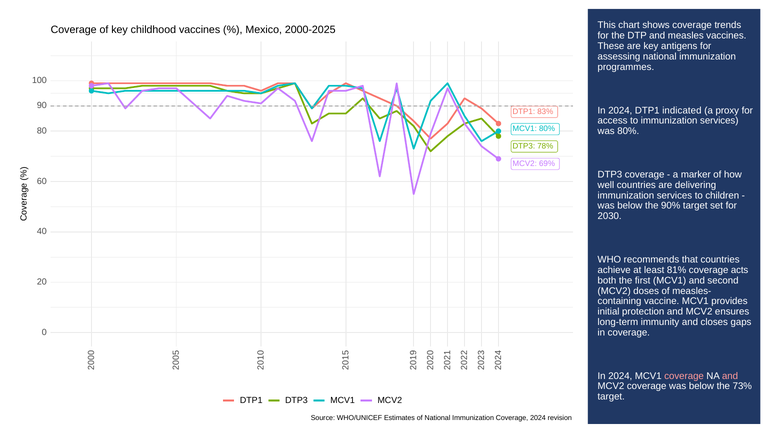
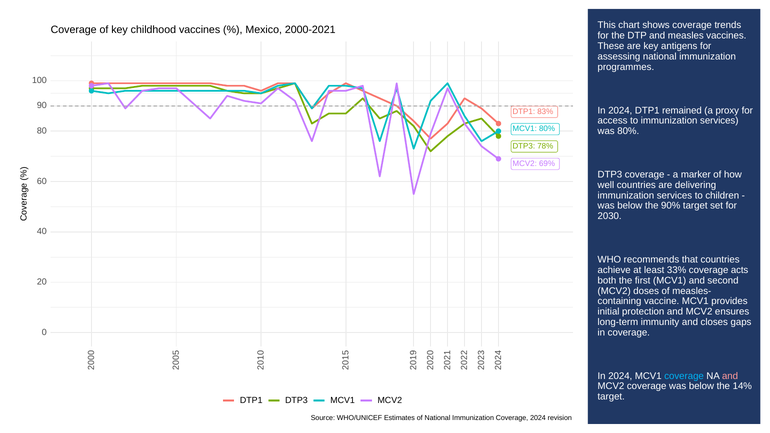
2000-2025: 2000-2025 -> 2000-2021
DTP1 indicated: indicated -> remained
81%: 81% -> 33%
coverage at (684, 376) colour: pink -> light blue
73%: 73% -> 14%
